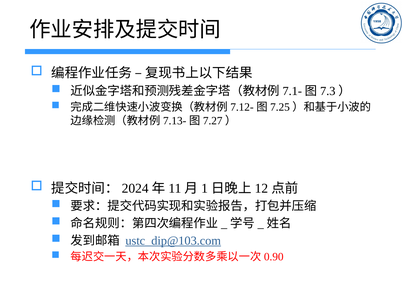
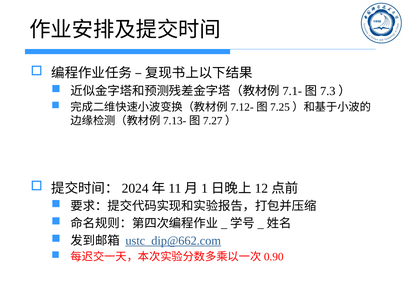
ustc_dip@103.com: ustc_dip@103.com -> ustc_dip@662.com
